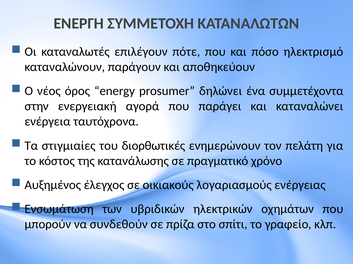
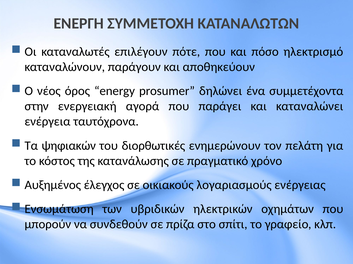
στιγμιαίες: στιγμιαίες -> ψηφιακών
